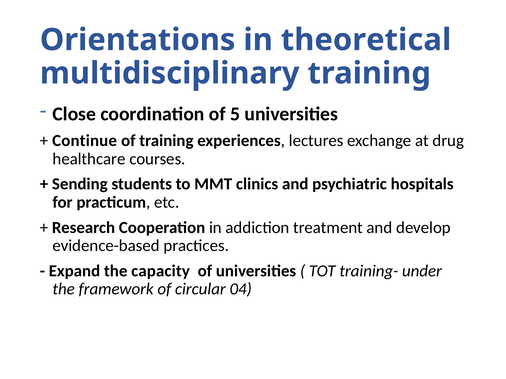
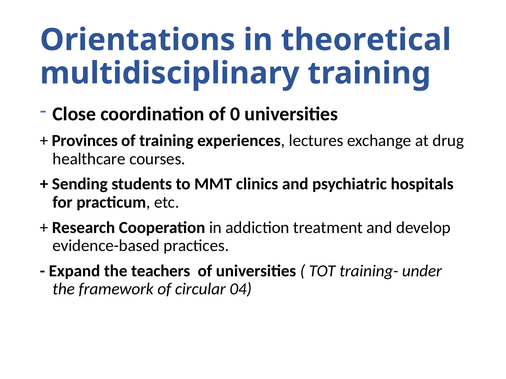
5: 5 -> 0
Continue: Continue -> Provinces
capacity: capacity -> teachers
